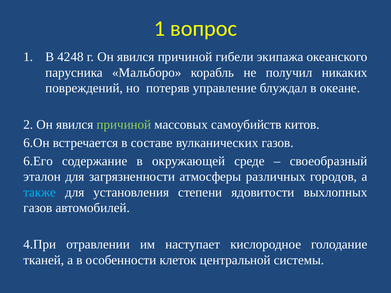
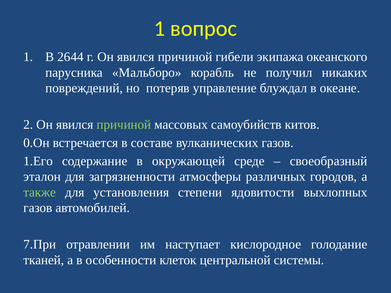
4248: 4248 -> 2644
6.Он: 6.Он -> 0.Он
6.Его: 6.Его -> 1.Его
также colour: light blue -> light green
4.При: 4.При -> 7.При
